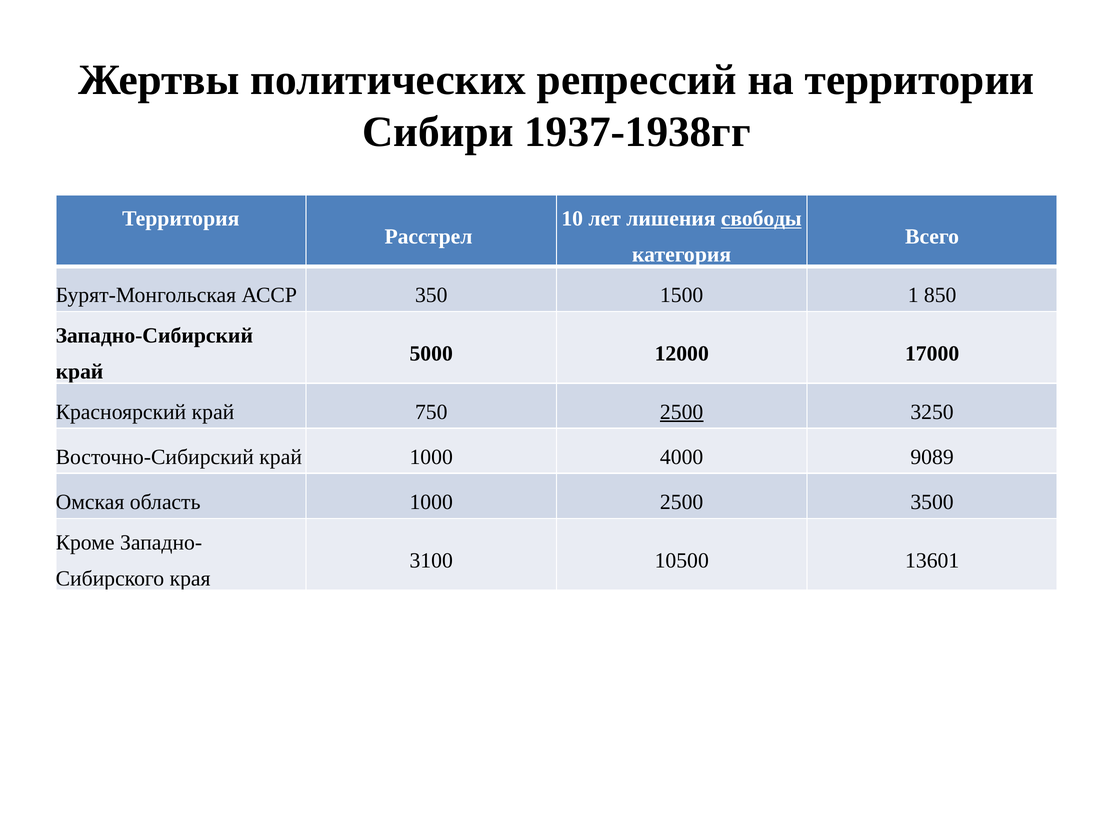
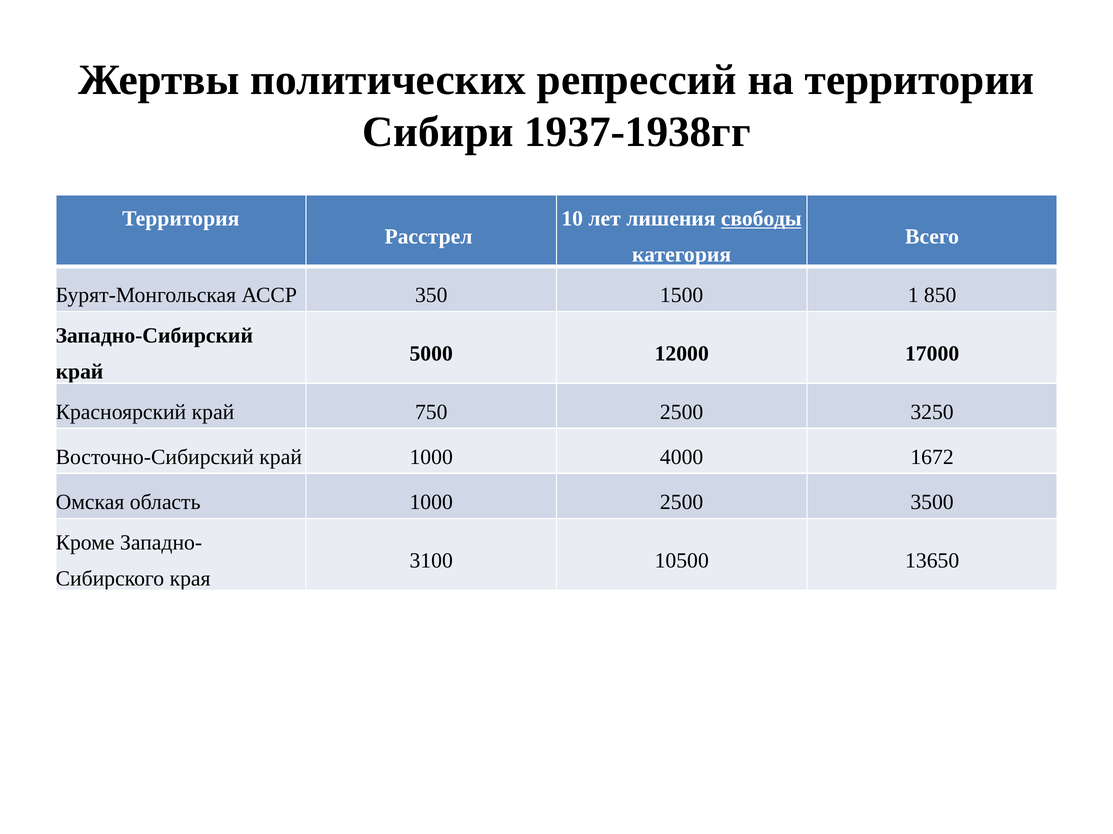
2500 at (682, 412) underline: present -> none
9089: 9089 -> 1672
13601: 13601 -> 13650
